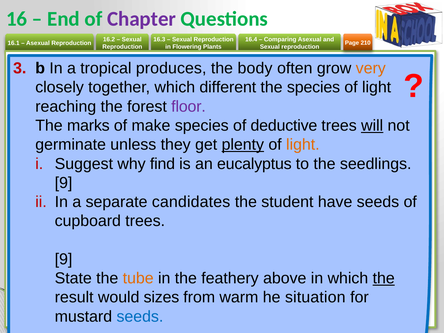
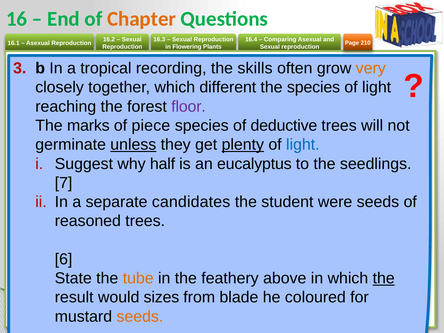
Chapter colour: purple -> orange
produces: produces -> recording
body: body -> skills
make: make -> piece
will underline: present -> none
unless underline: none -> present
light at (303, 145) colour: orange -> blue
find: find -> half
9 at (64, 183): 9 -> 7
have: have -> were
cupboard: cupboard -> reasoned
9 at (64, 259): 9 -> 6
warm: warm -> blade
situation: situation -> coloured
seeds at (140, 316) colour: blue -> orange
